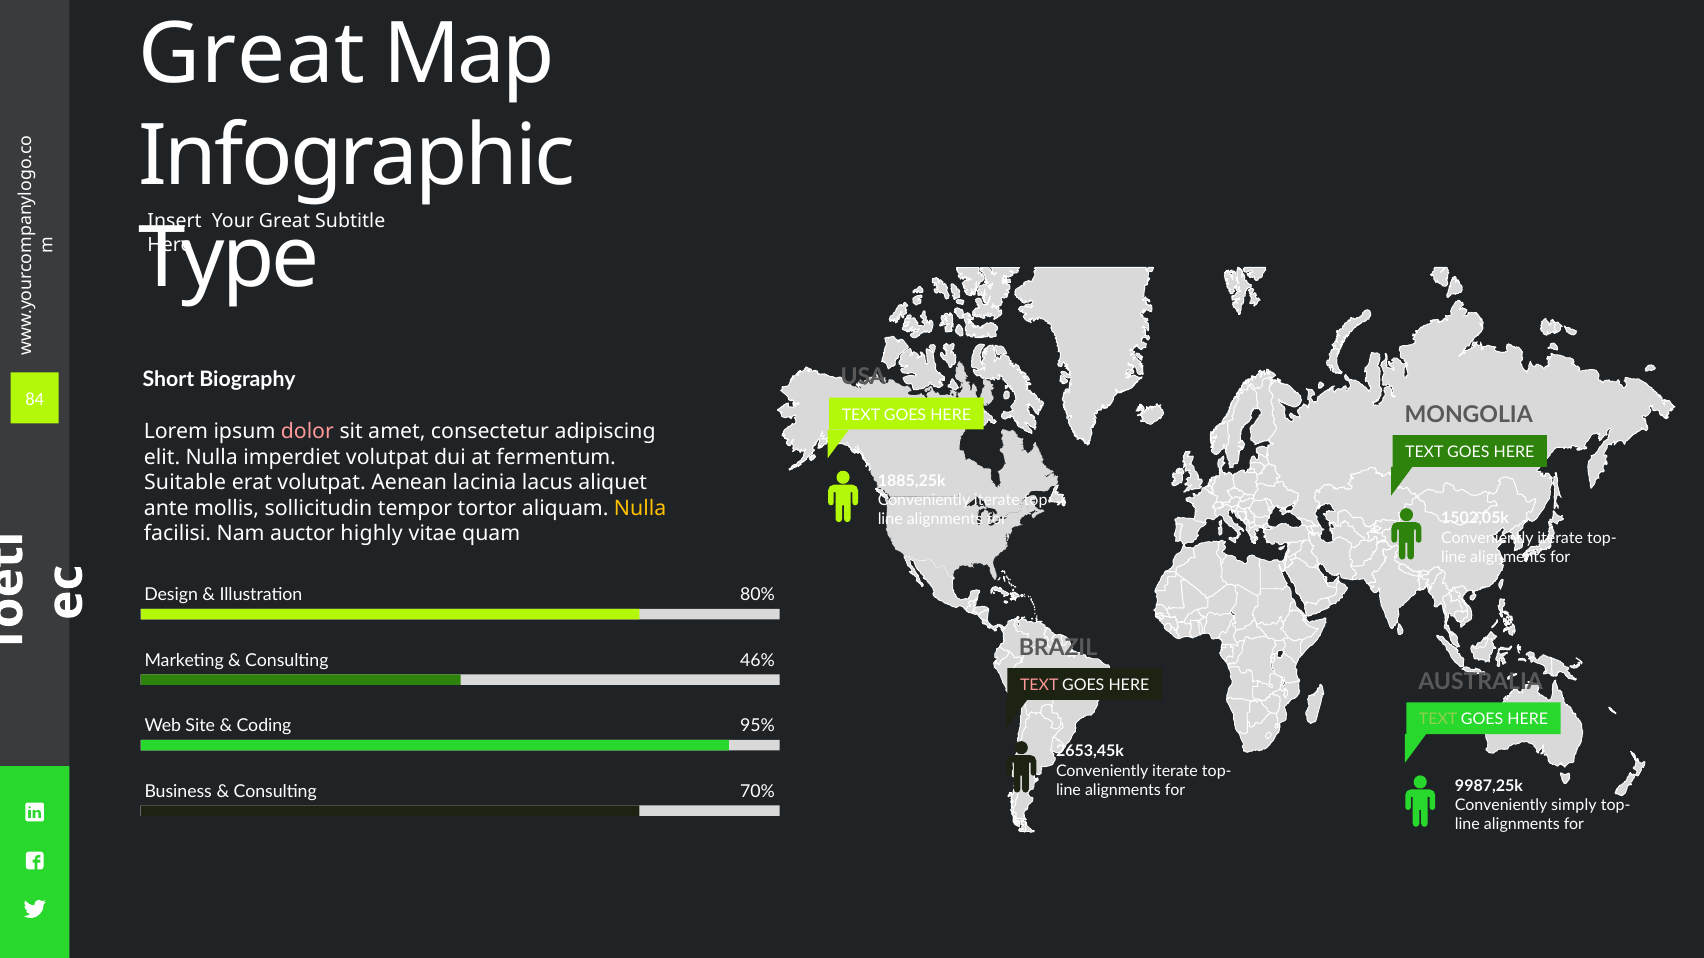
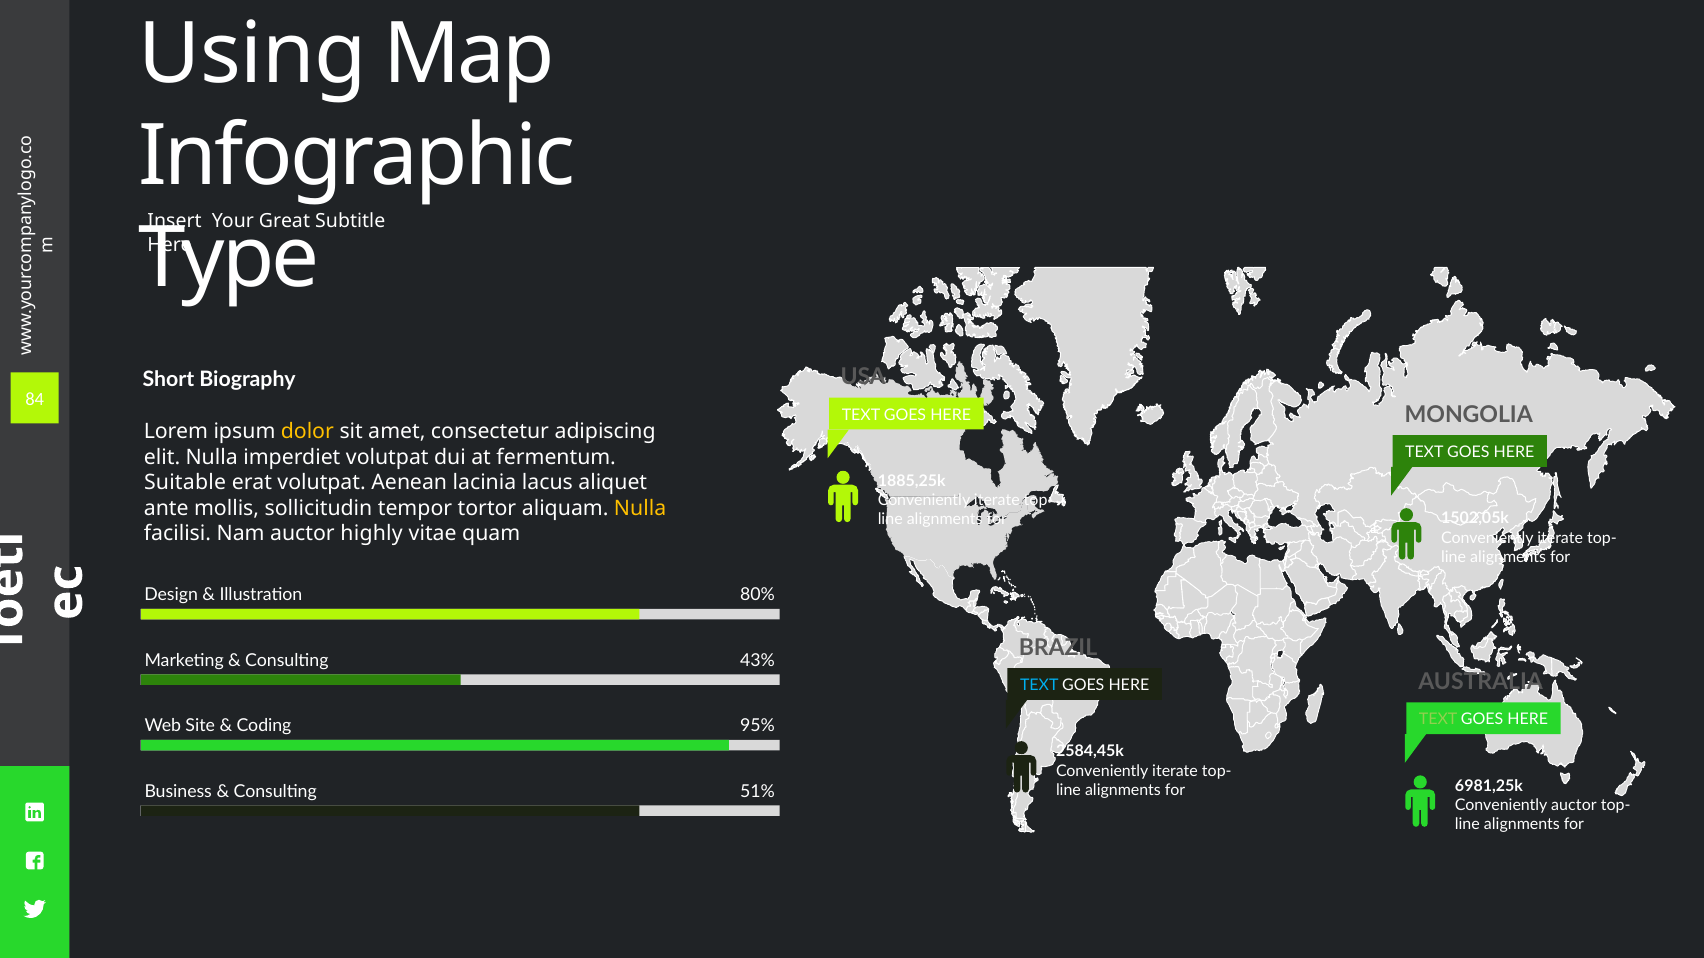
Great at (252, 54): Great -> Using
dolor colour: pink -> yellow
46%: 46% -> 43%
TEXT at (1039, 685) colour: pink -> light blue
2653,45k: 2653,45k -> 2584,45k
9987,25k: 9987,25k -> 6981,25k
70%: 70% -> 51%
Conveniently simply: simply -> auctor
